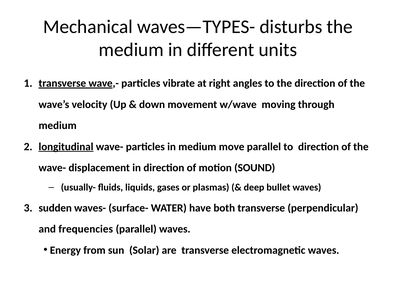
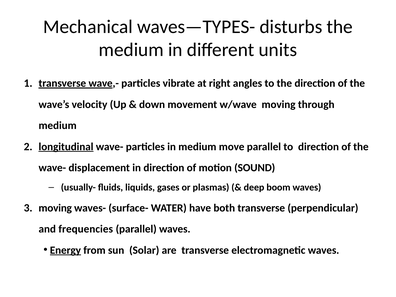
bullet: bullet -> boom
sudden at (55, 208): sudden -> moving
Energy underline: none -> present
